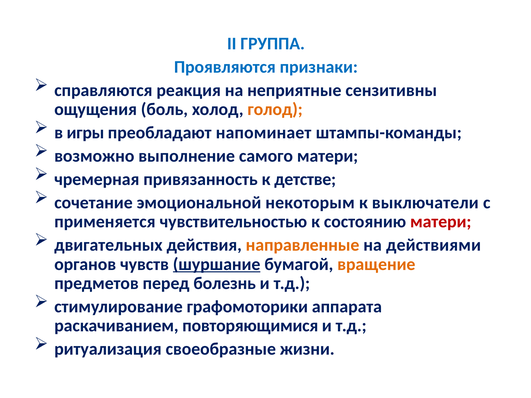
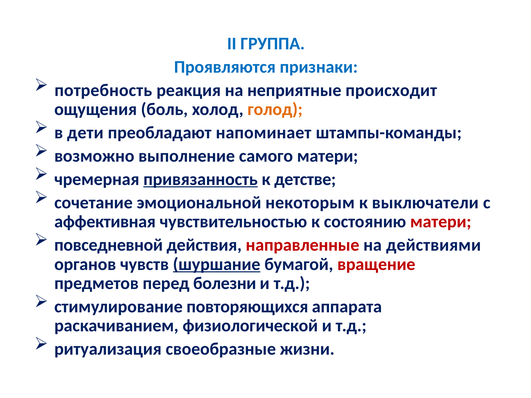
справляются: справляются -> потребность
сензитивны: сензитивны -> происходит
игры: игры -> дети
привязанность underline: none -> present
применяется: применяется -> аффективная
двигательных: двигательных -> повседневной
направленные colour: orange -> red
вращение colour: orange -> red
болезнь: болезнь -> болезни
графомоторики: графомоторики -> повторяющихся
повторяющимися: повторяющимися -> физиологической
